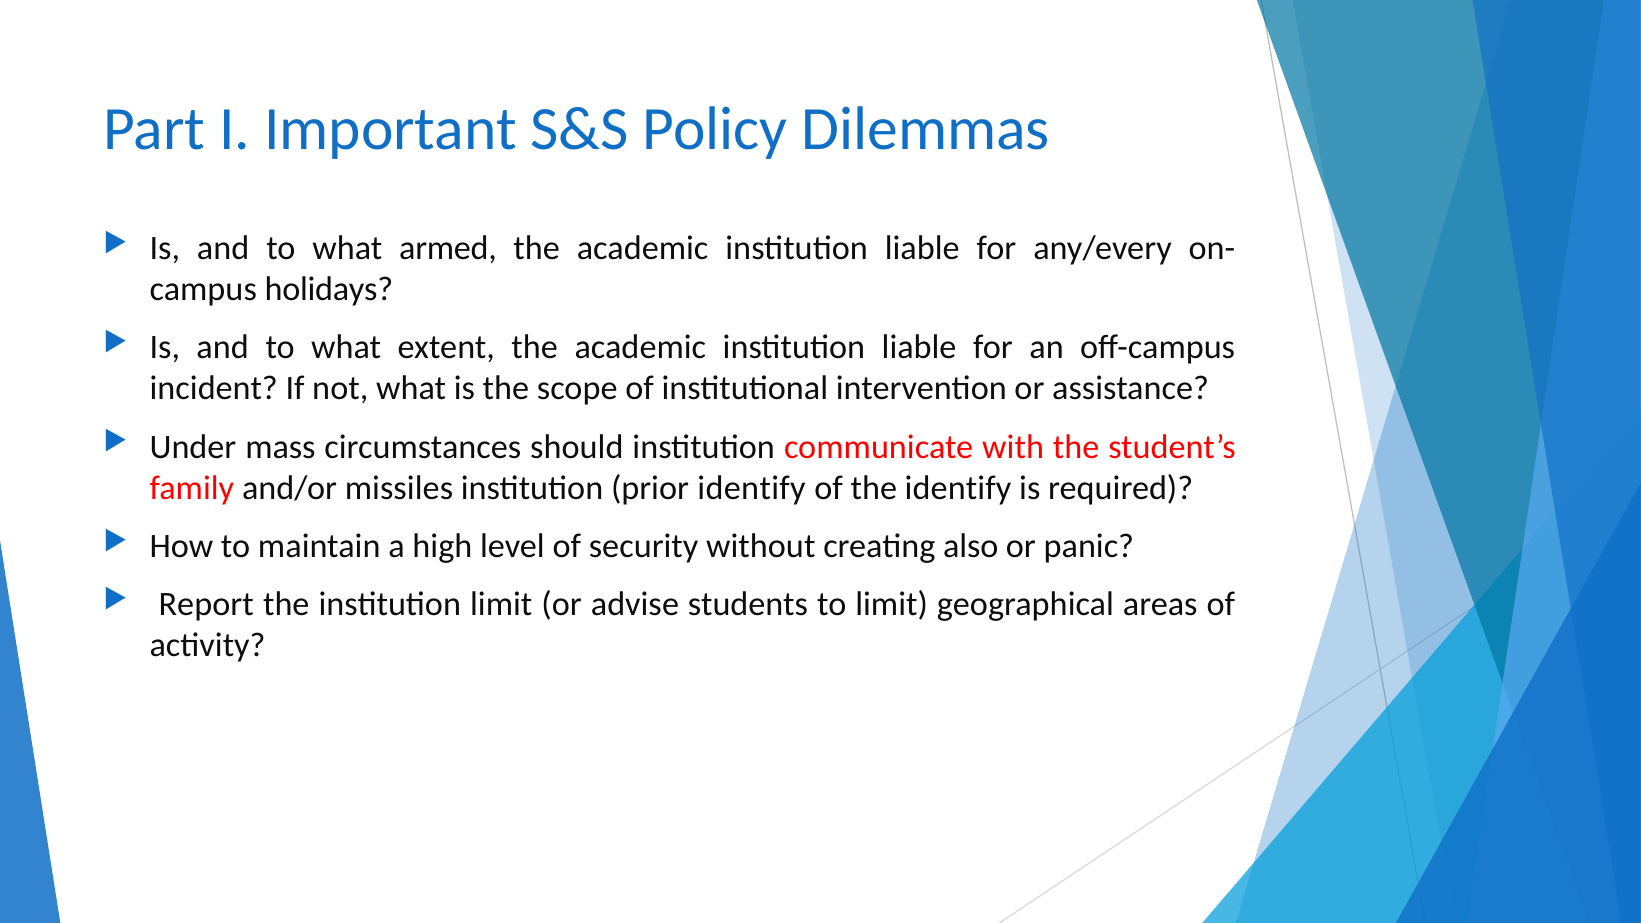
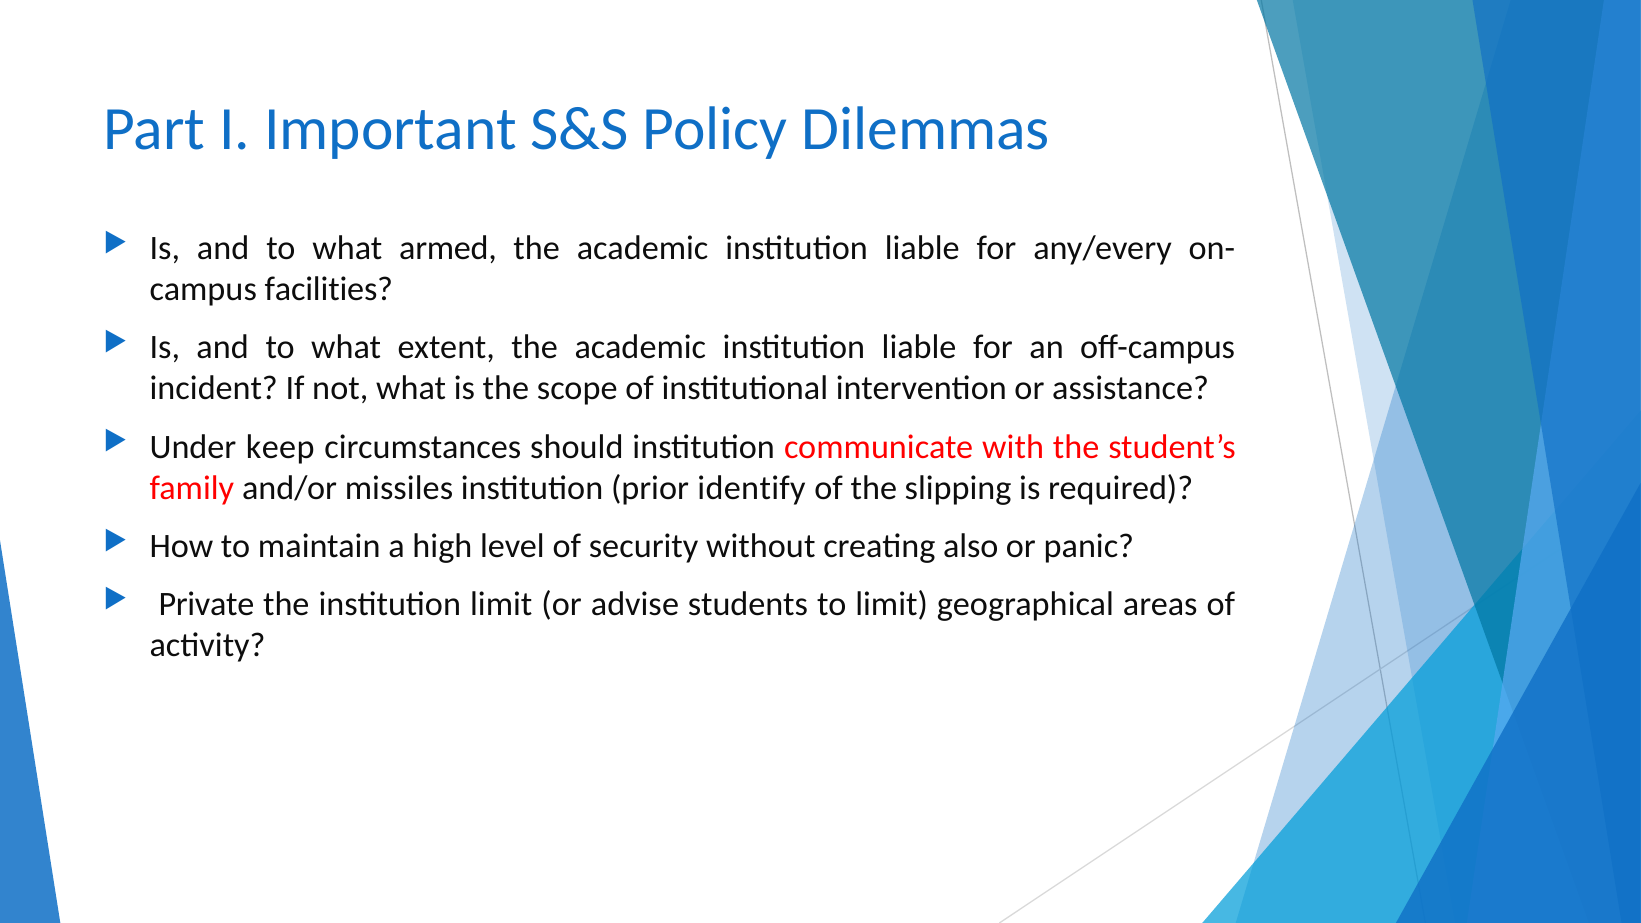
holidays: holidays -> facilities
mass: mass -> keep
the identify: identify -> slipping
Report: Report -> Private
